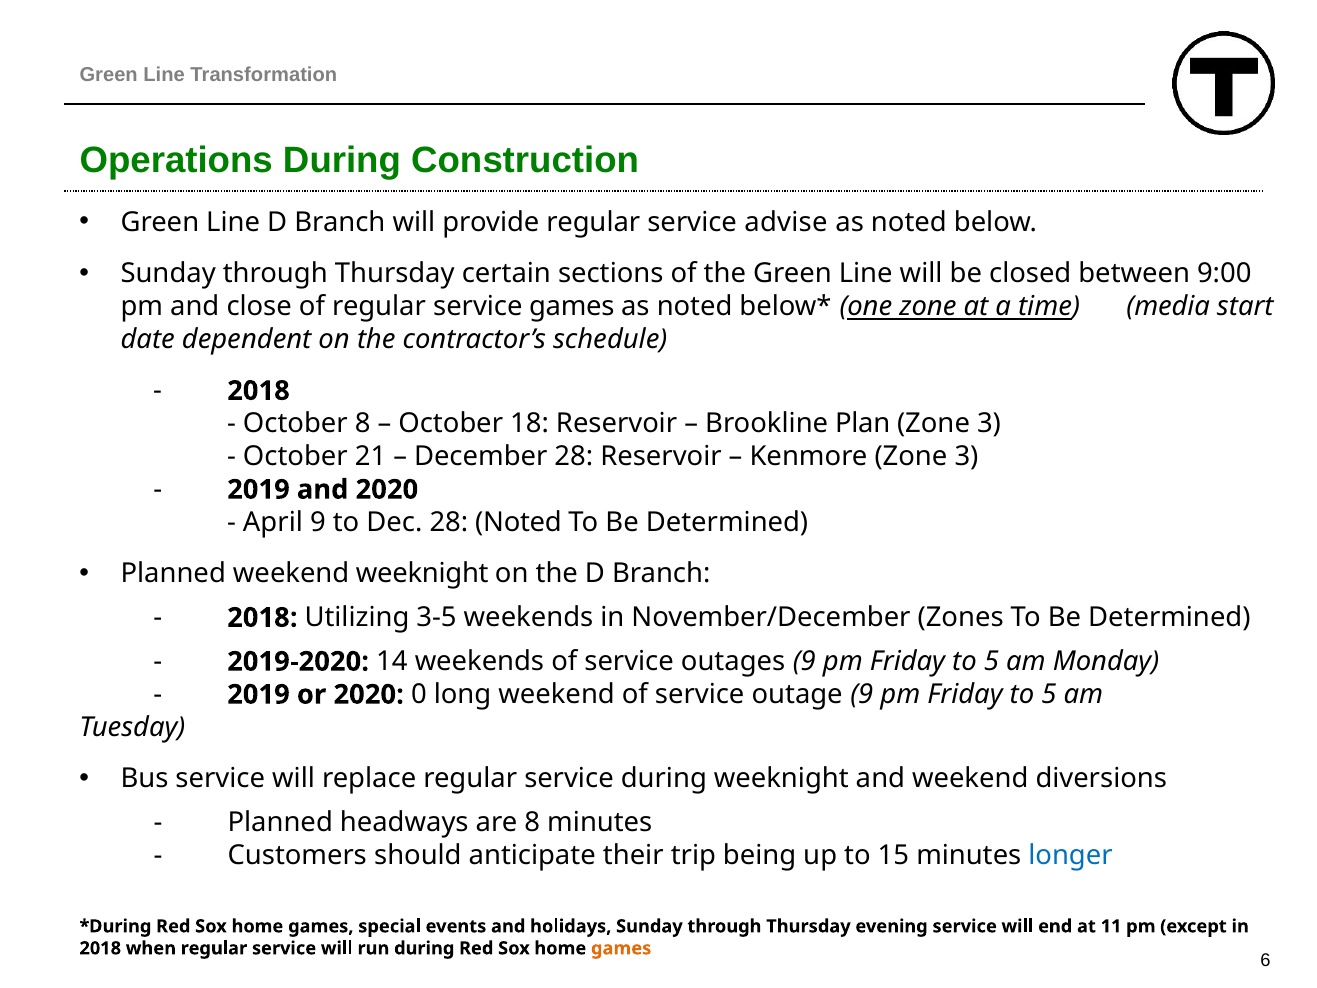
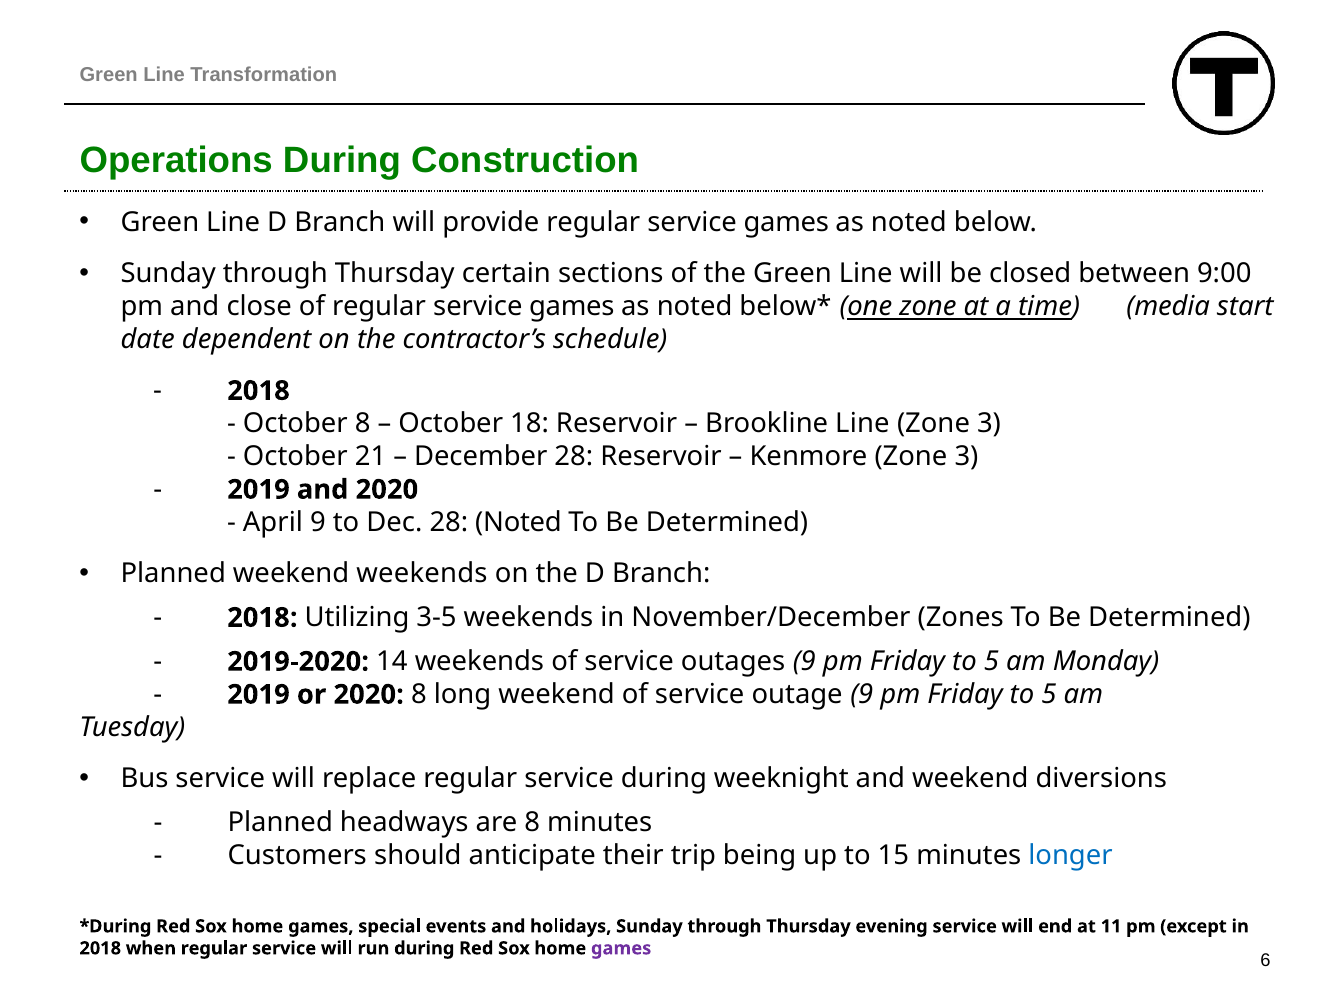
provide regular service advise: advise -> games
Brookline Plan: Plan -> Line
weekend weeknight: weeknight -> weekends
2020 0: 0 -> 8
games at (621, 948) colour: orange -> purple
